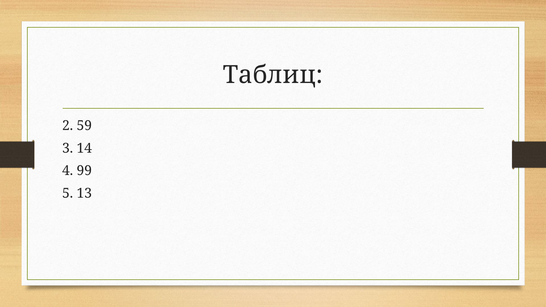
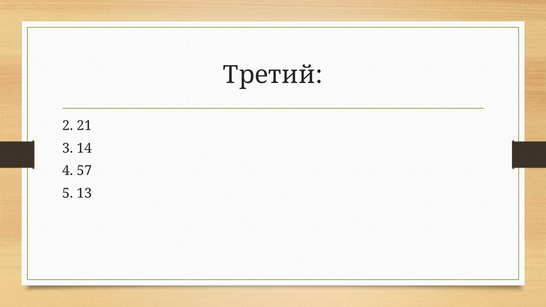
Таблиц: Таблиц -> Третий
59: 59 -> 21
99: 99 -> 57
